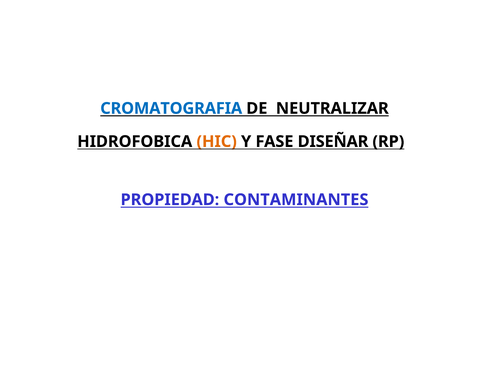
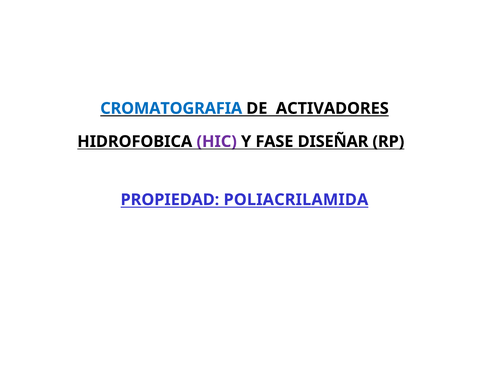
NEUTRALIZAR: NEUTRALIZAR -> ACTIVADORES
HIC colour: orange -> purple
CONTAMINANTES: CONTAMINANTES -> POLIACRILAMIDA
